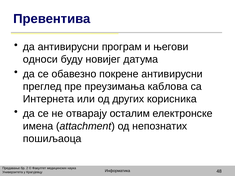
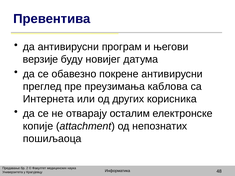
односи: односи -> верзије
имена: имена -> копије
